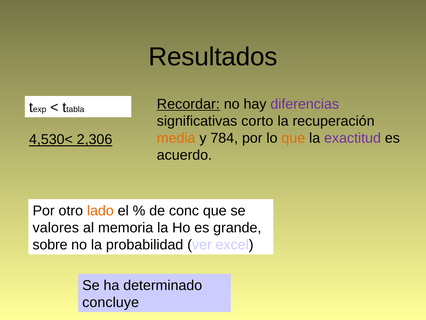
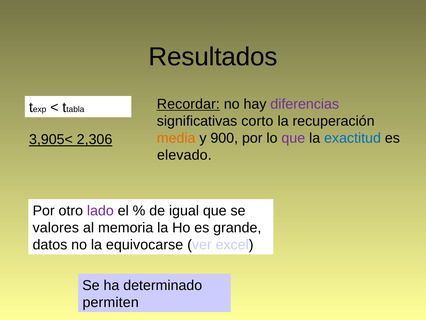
784: 784 -> 900
que at (293, 138) colour: orange -> purple
exactitud colour: purple -> blue
4,530<: 4,530< -> 3,905<
acuerdo: acuerdo -> elevado
lado colour: orange -> purple
conc: conc -> igual
sobre: sobre -> datos
probabilidad: probabilidad -> equivocarse
concluye: concluye -> permiten
